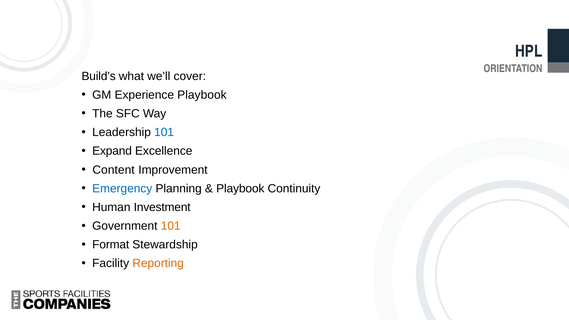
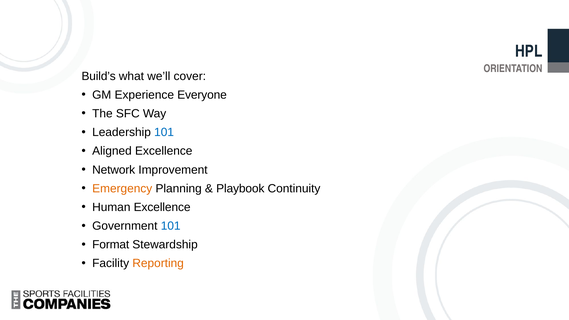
Experience Playbook: Playbook -> Everyone
Expand: Expand -> Aligned
Content: Content -> Network
Emergency colour: blue -> orange
Human Investment: Investment -> Excellence
101 at (171, 226) colour: orange -> blue
